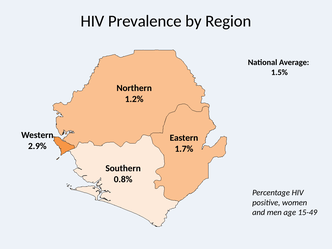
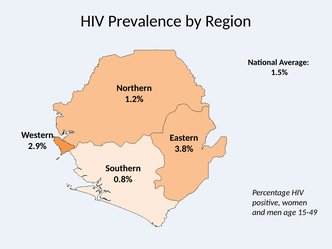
1.7%: 1.7% -> 3.8%
